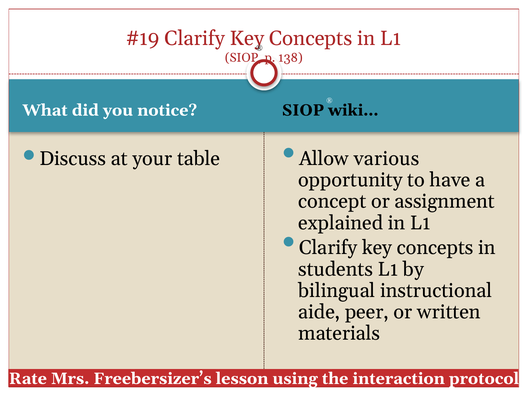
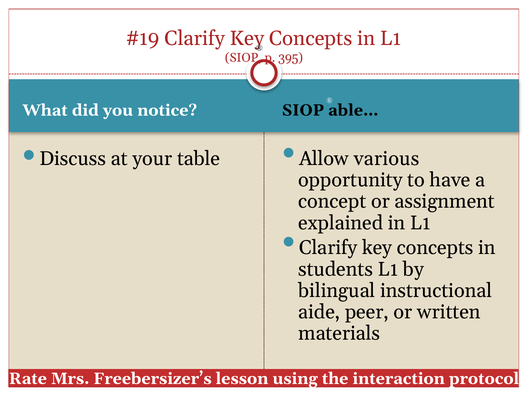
138: 138 -> 395
wiki…: wiki… -> able…
